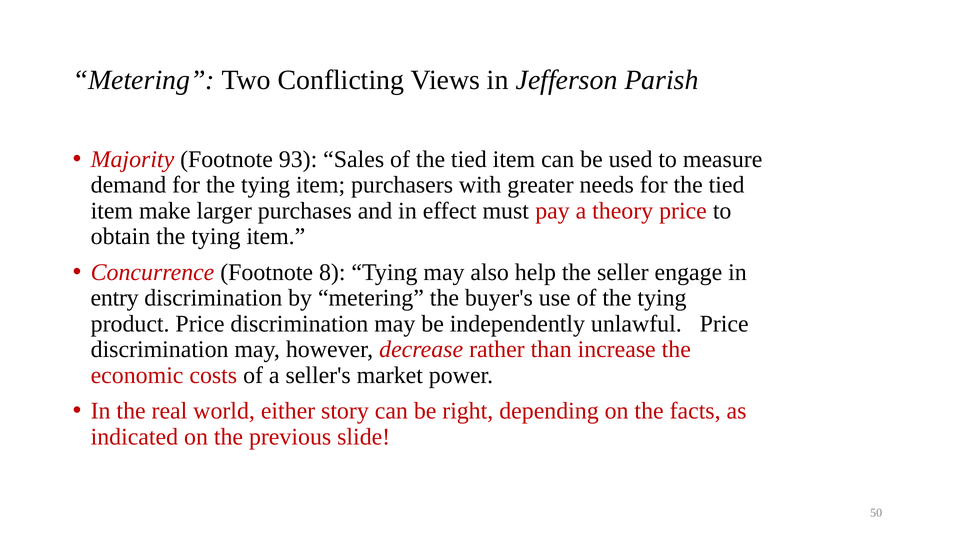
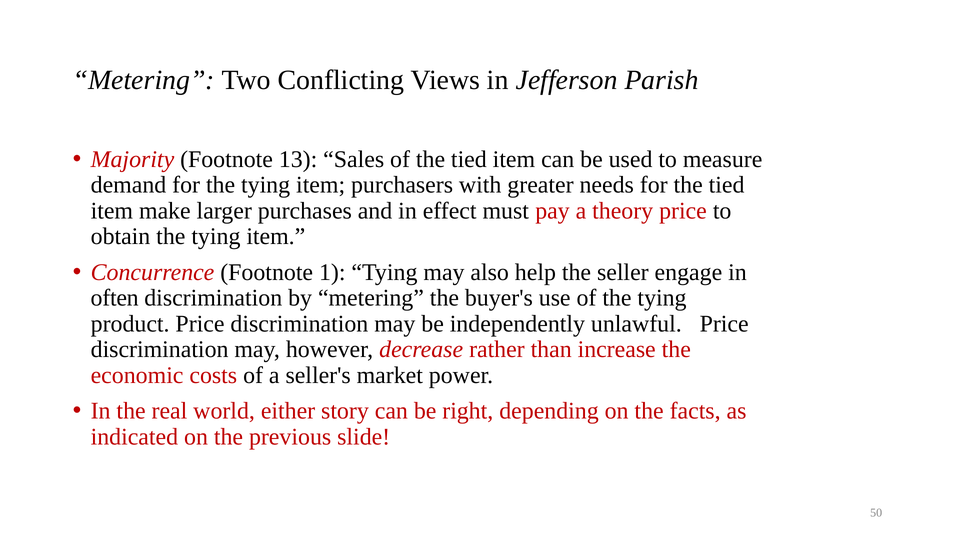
93: 93 -> 13
8: 8 -> 1
entry: entry -> often
